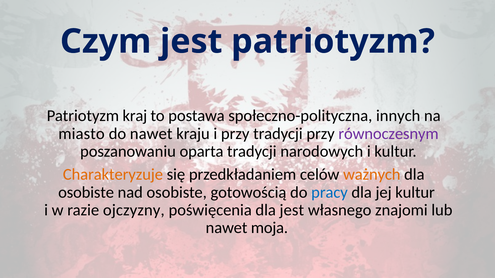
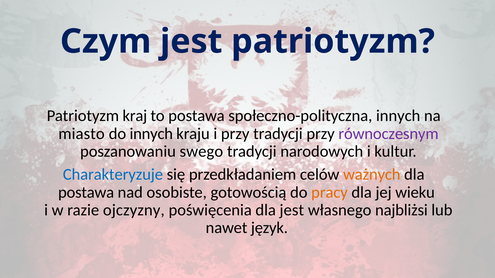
do nawet: nawet -> innych
oparta: oparta -> swego
Charakteryzuje colour: orange -> blue
osobiste at (86, 193): osobiste -> postawa
pracy colour: blue -> orange
jej kultur: kultur -> wieku
znajomi: znajomi -> najbliżsi
moja: moja -> język
